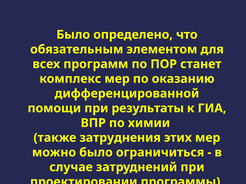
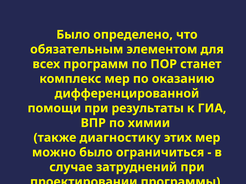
затруднения: затруднения -> диагностику
